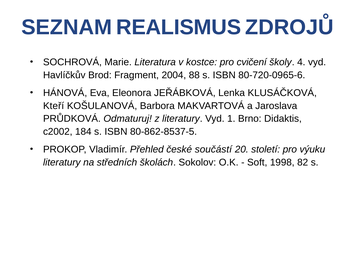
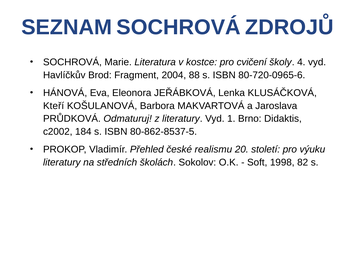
SEZNAM REALISMUS: REALISMUS -> SOCHROVÁ
součástí: součástí -> realismu
